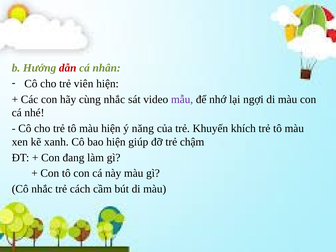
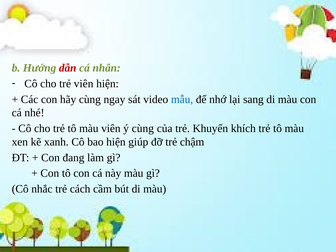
cùng nhắc: nhắc -> ngay
mẫu colour: purple -> blue
ngợi: ngợi -> sang
màu hiện: hiện -> viên
ý năng: năng -> cùng
